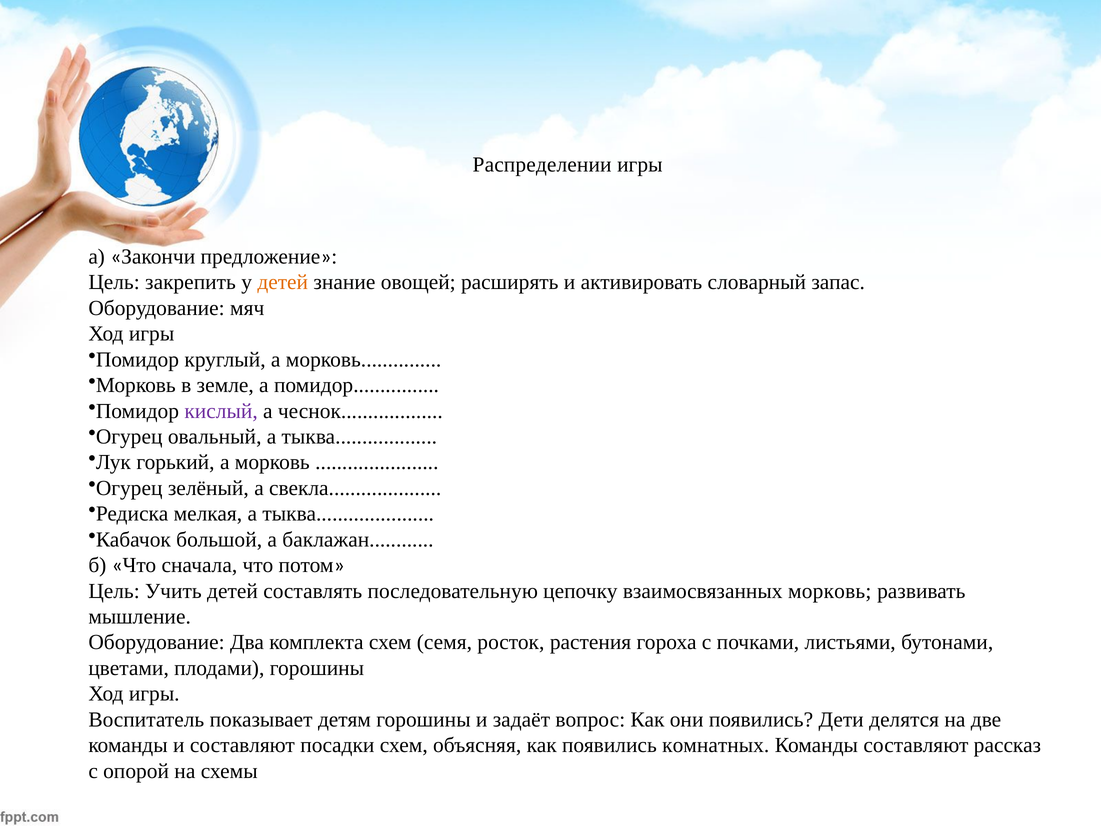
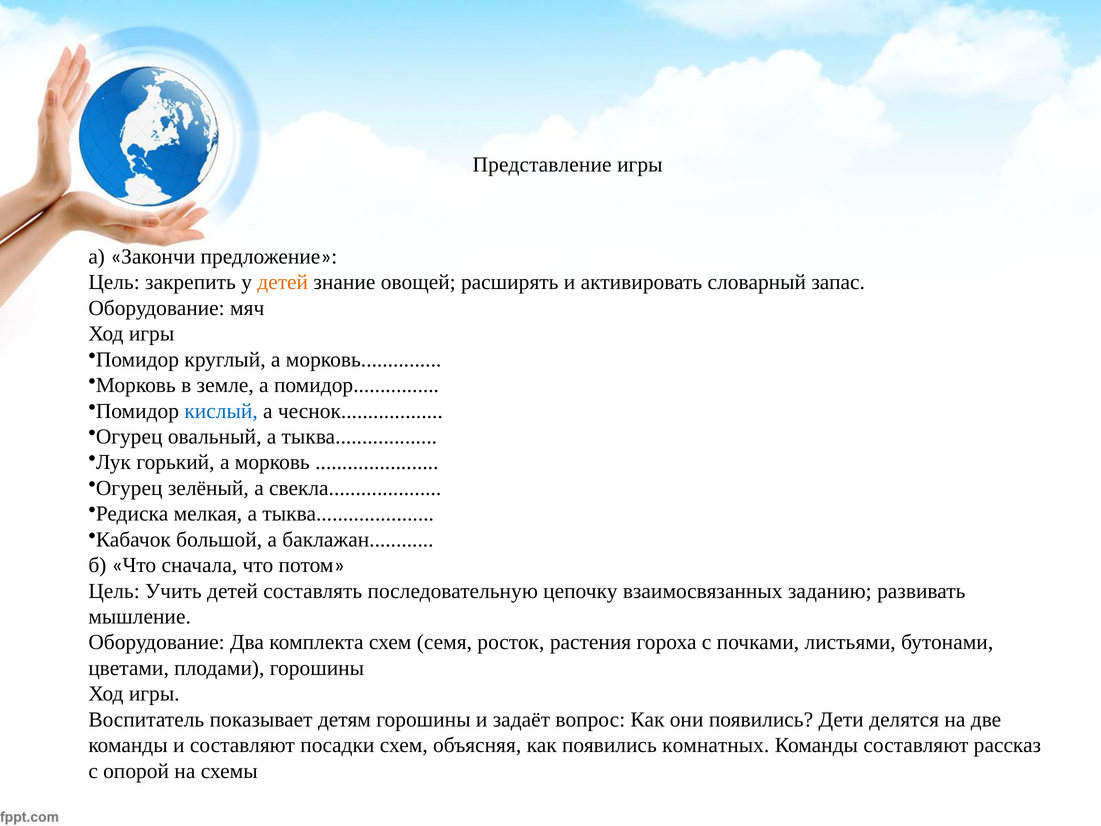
Распределении: Распределении -> Представление
кислый colour: purple -> blue
взаимосвязанных морковь: морковь -> заданию
